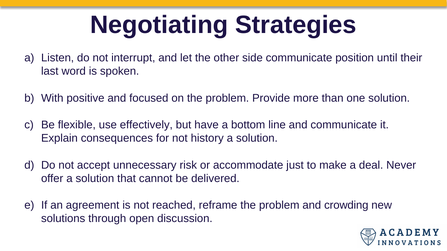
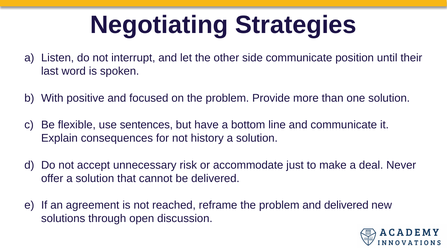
effectively: effectively -> sentences
and crowding: crowding -> delivered
